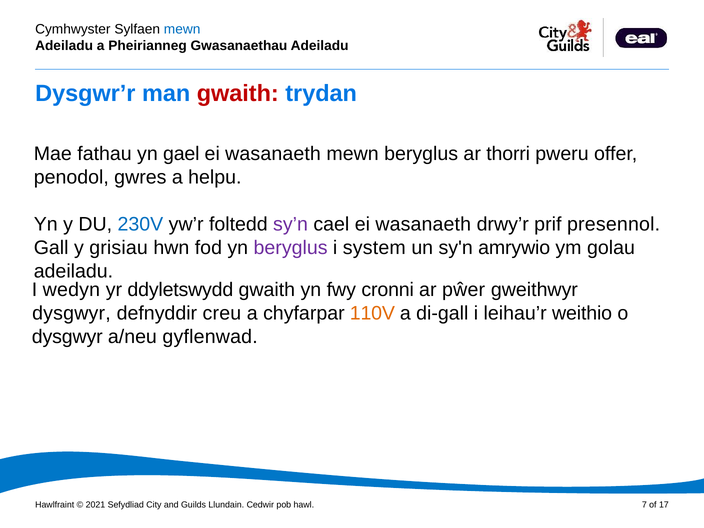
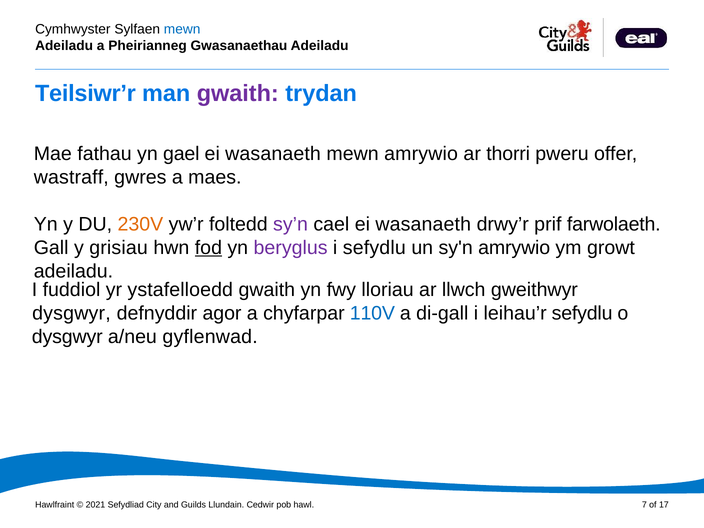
Dysgwr’r: Dysgwr’r -> Teilsiwr’r
gwaith at (238, 93) colour: red -> purple
mewn beryglus: beryglus -> amrywio
penodol: penodol -> wastraff
helpu: helpu -> maes
230V colour: blue -> orange
presennol: presennol -> farwolaeth
fod underline: none -> present
i system: system -> sefydlu
golau: golau -> growt
wedyn: wedyn -> fuddiol
ddyletswydd: ddyletswydd -> ystafelloedd
cronni: cronni -> lloriau
pŵer: pŵer -> llwch
creu: creu -> agor
110V colour: orange -> blue
leihau’r weithio: weithio -> sefydlu
